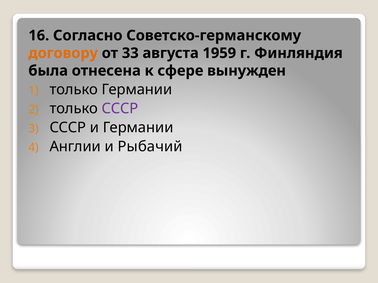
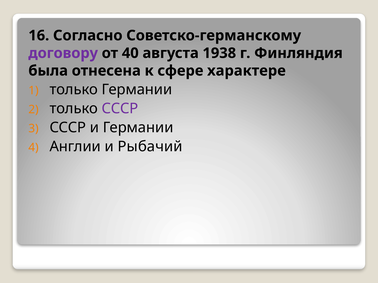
договору colour: orange -> purple
33: 33 -> 40
1959: 1959 -> 1938
вынужден: вынужден -> характере
